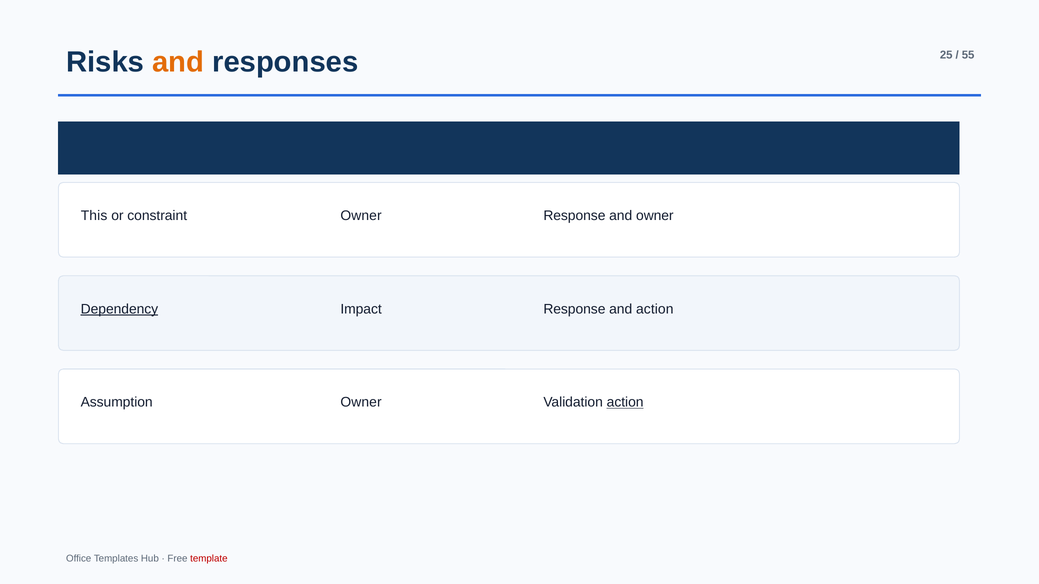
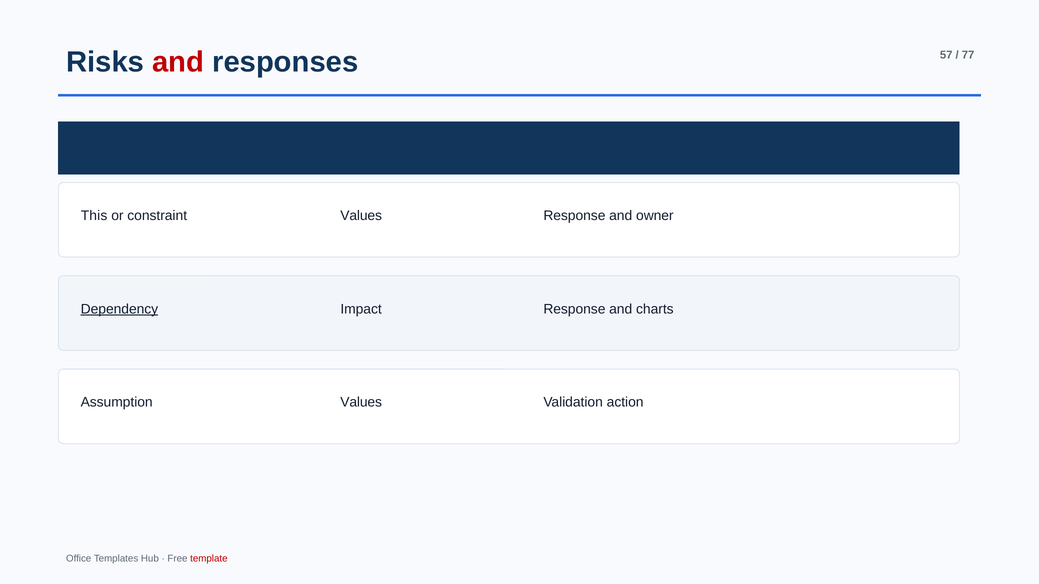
and at (178, 62) colour: orange -> red
25: 25 -> 57
55: 55 -> 77
constraint Owner: Owner -> Values
and action: action -> charts
Assumption Owner: Owner -> Values
action at (625, 403) underline: present -> none
